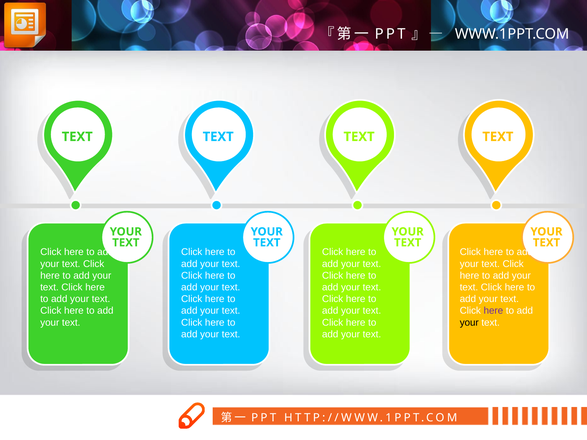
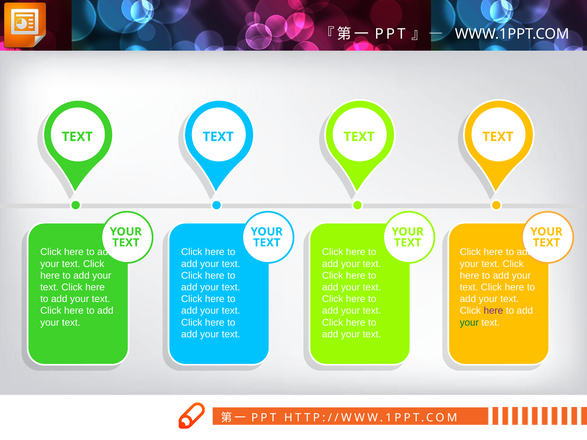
your at (469, 323) colour: black -> green
